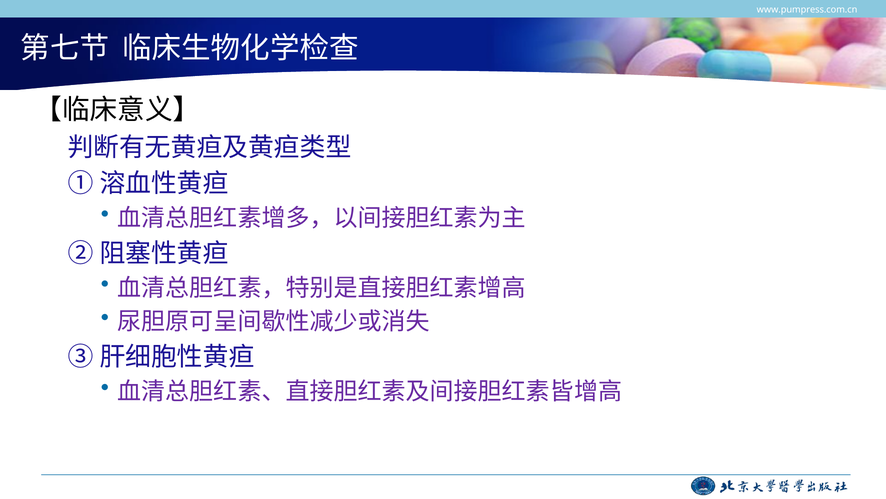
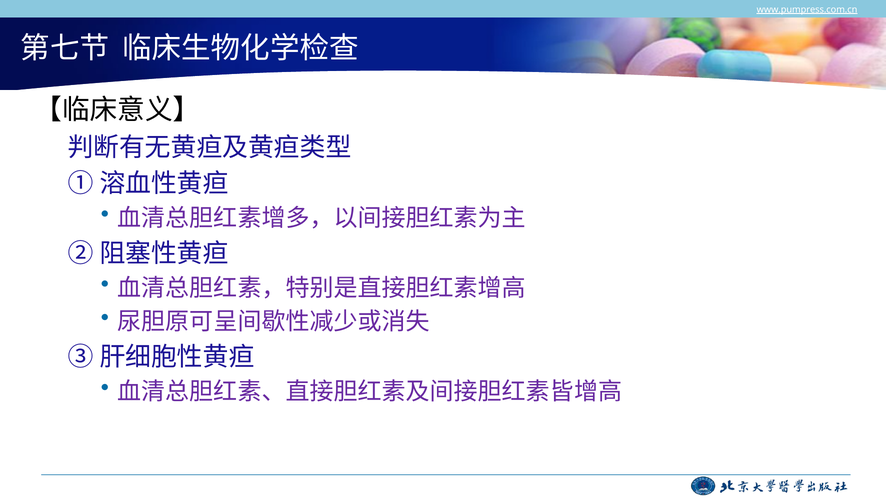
www.pumpress.com.cn underline: none -> present
